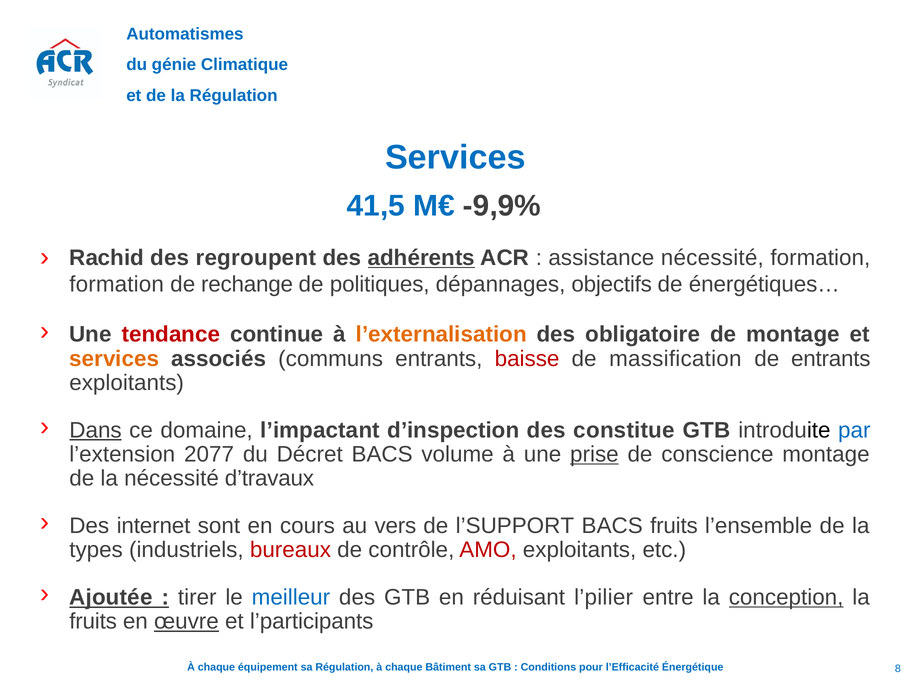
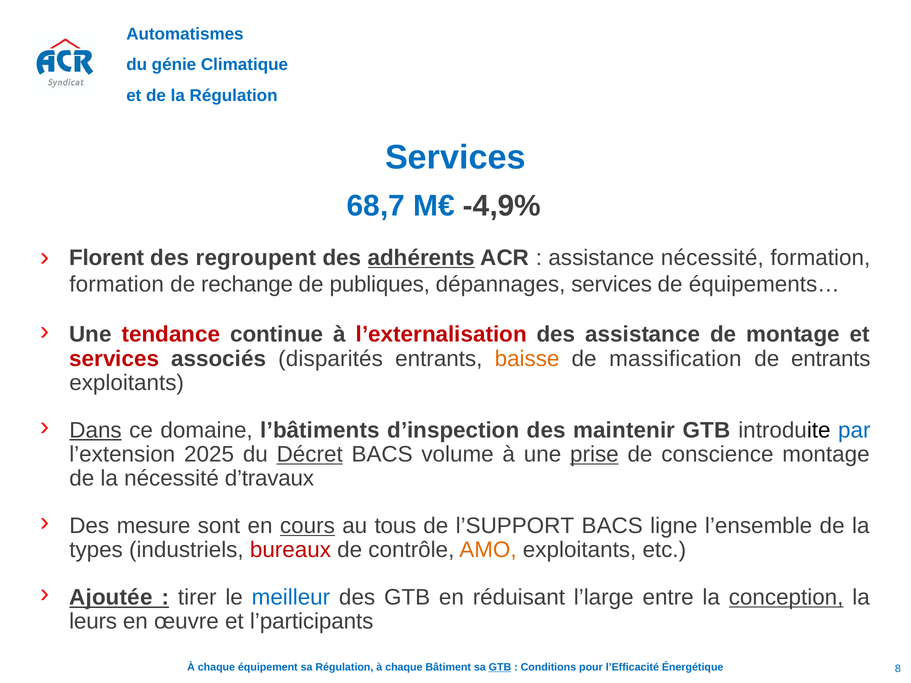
41,5: 41,5 -> 68,7
-9,9%: -9,9% -> -4,9%
Rachid: Rachid -> Florent
politiques: politiques -> publiques
dépannages objectifs: objectifs -> services
énergétiques…: énergétiques… -> équipements…
l’externalisation colour: orange -> red
des obligatoire: obligatoire -> assistance
services at (114, 359) colour: orange -> red
communs: communs -> disparités
baisse colour: red -> orange
l’impactant: l’impactant -> l’bâtiments
constitue: constitue -> maintenir
2077: 2077 -> 2025
Décret underline: none -> present
internet: internet -> mesure
cours underline: none -> present
vers: vers -> tous
BACS fruits: fruits -> ligne
AMO colour: red -> orange
l’pilier: l’pilier -> l’large
fruits at (93, 622): fruits -> leurs
œuvre underline: present -> none
GTB at (500, 668) underline: none -> present
